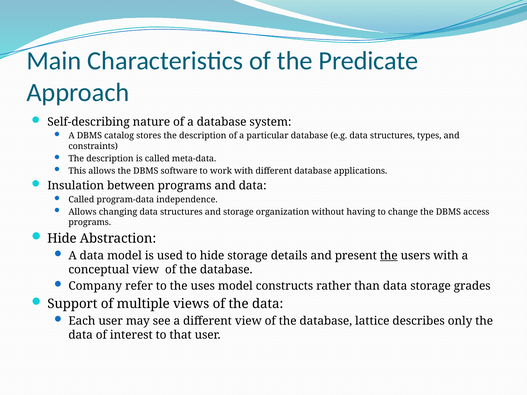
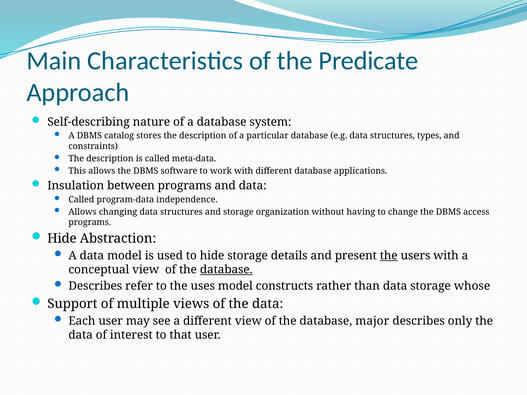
database at (226, 270) underline: none -> present
Company at (95, 286): Company -> Describes
grades: grades -> whose
lattice: lattice -> major
